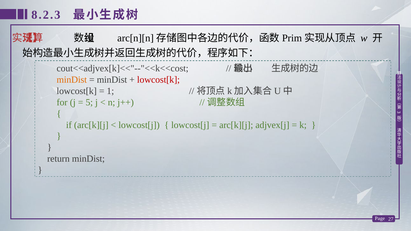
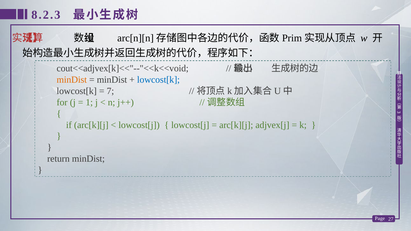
cout<<adjvex[k]<<"--"<<k<<cost: cout<<adjvex[k]<<"--"<<k<<cost -> cout<<adjvex[k]<<"--"<<k<<void
lowcost[k at (158, 80) colour: red -> blue
1: 1 -> 7
5: 5 -> 1
